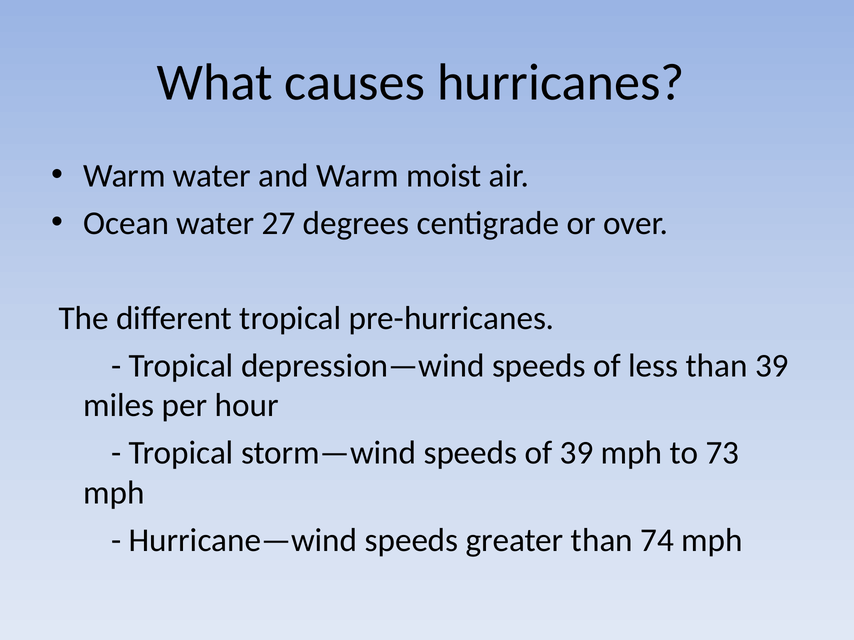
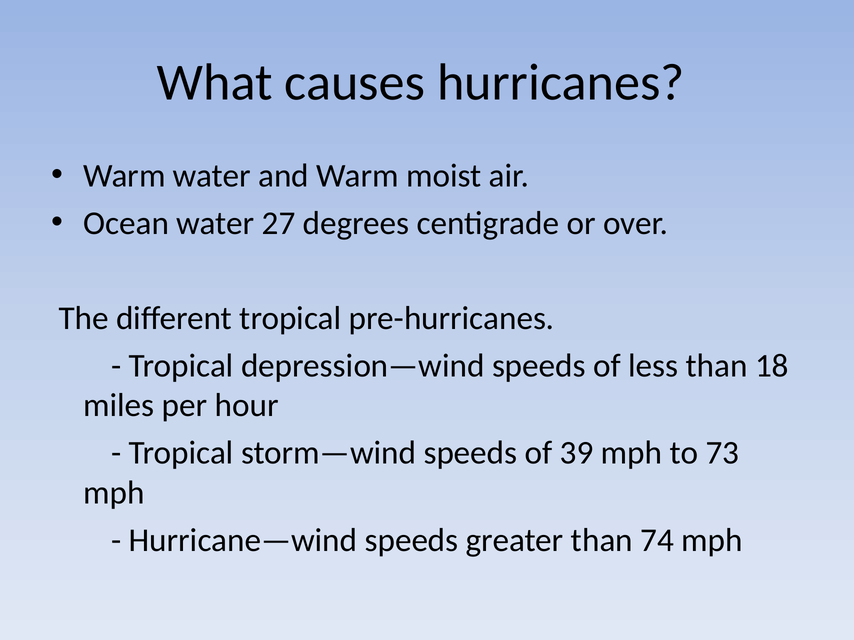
than 39: 39 -> 18
